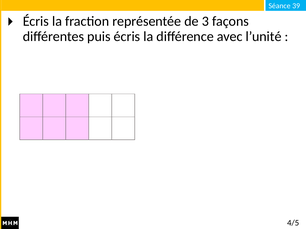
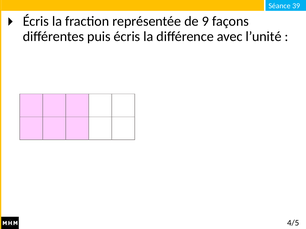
3: 3 -> 9
